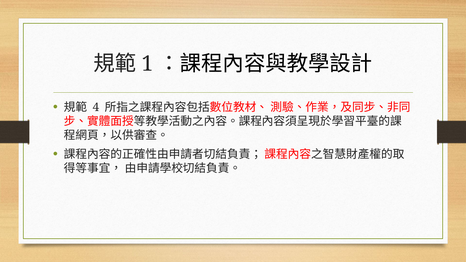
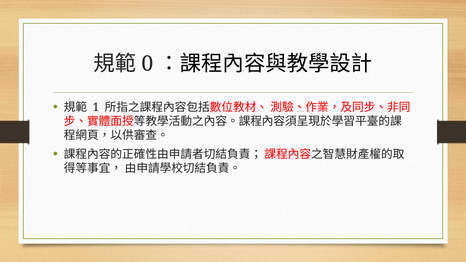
1: 1 -> 0
4: 4 -> 1
